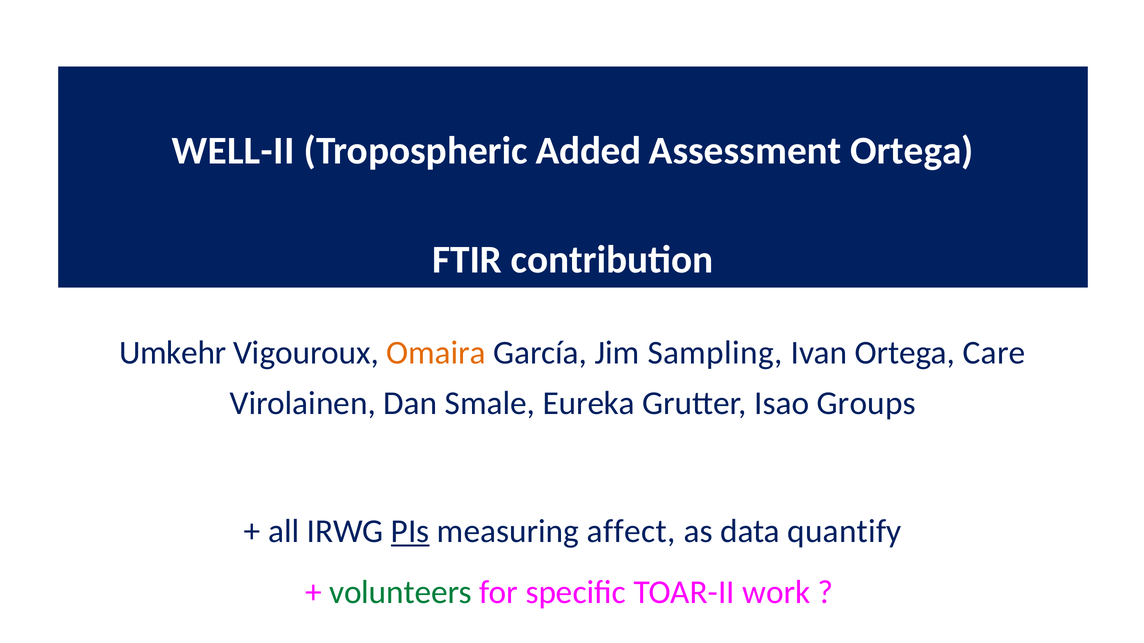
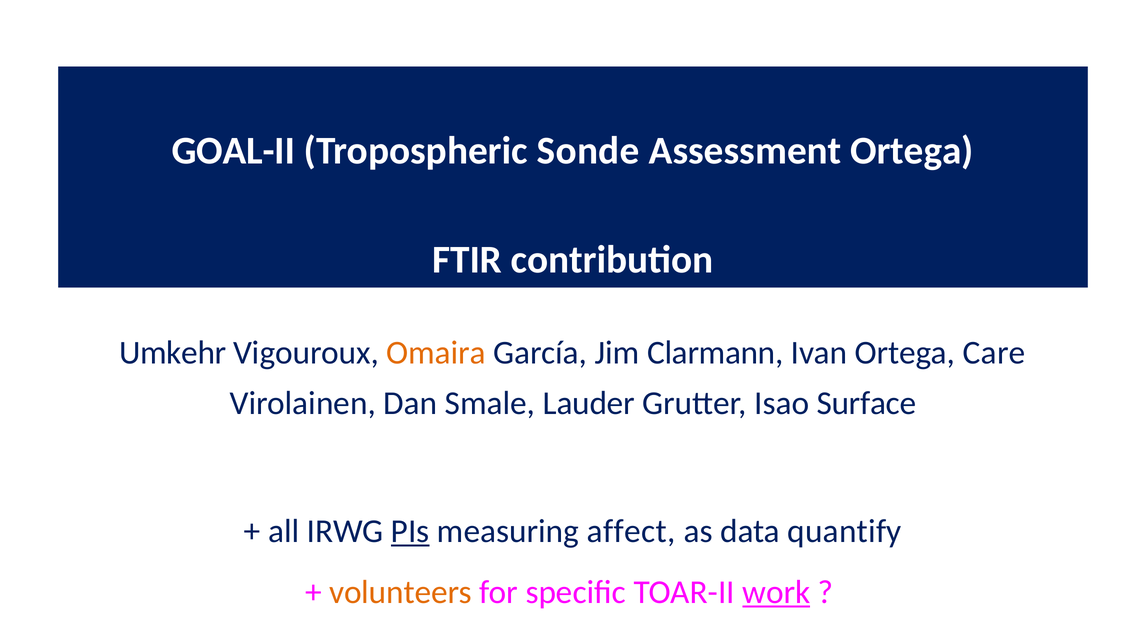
WELL-II: WELL-II -> GOAL-II
Added: Added -> Sonde
Sampling: Sampling -> Clarmann
Eureka: Eureka -> Lauder
Groups: Groups -> Surface
volunteers colour: green -> orange
work underline: none -> present
